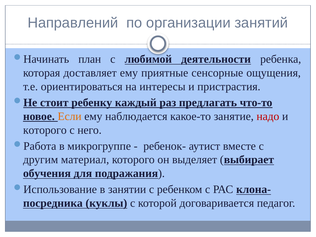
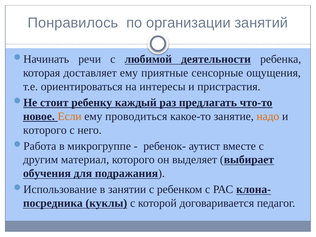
Направлений: Направлений -> Понравилось
план: план -> речи
наблюдается: наблюдается -> проводиться
надо colour: red -> orange
